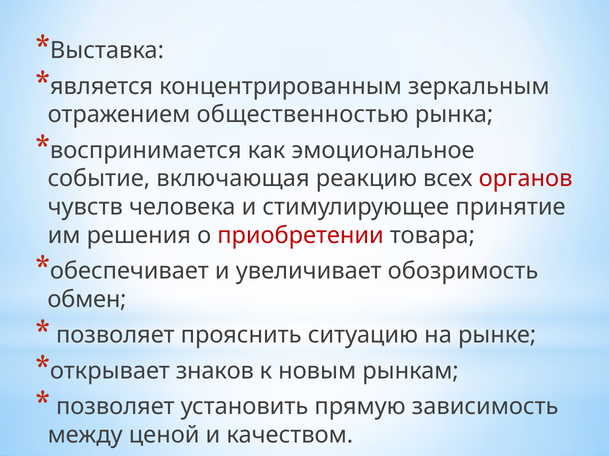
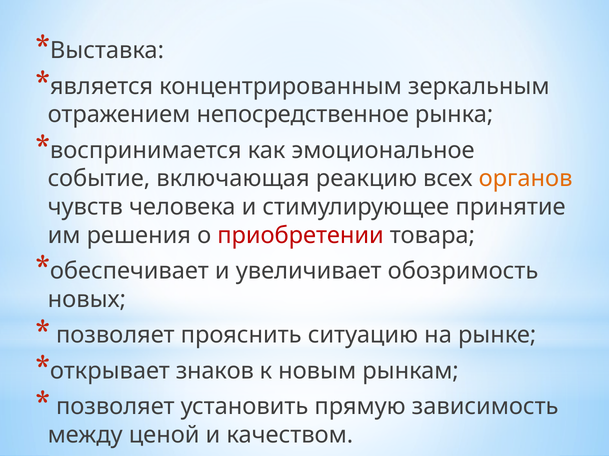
общественностью: общественностью -> непосредственное
органов colour: red -> orange
обмен: обмен -> новых
